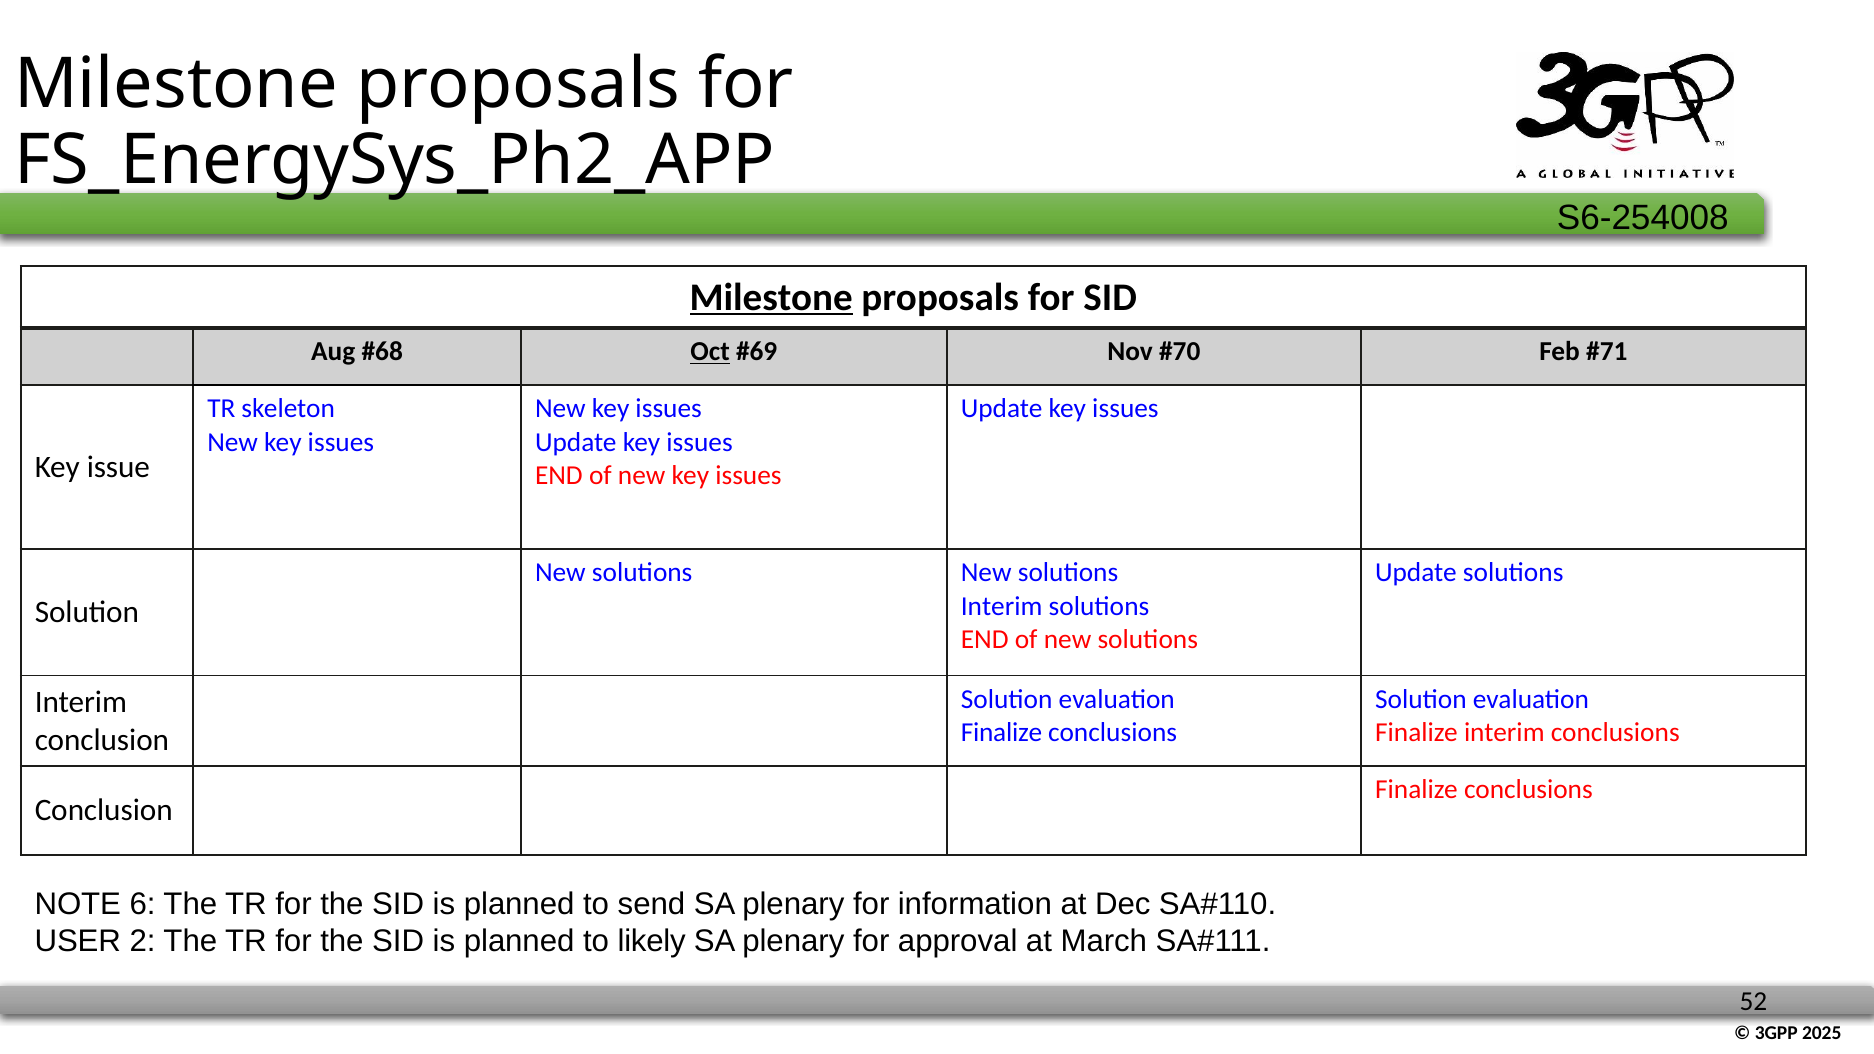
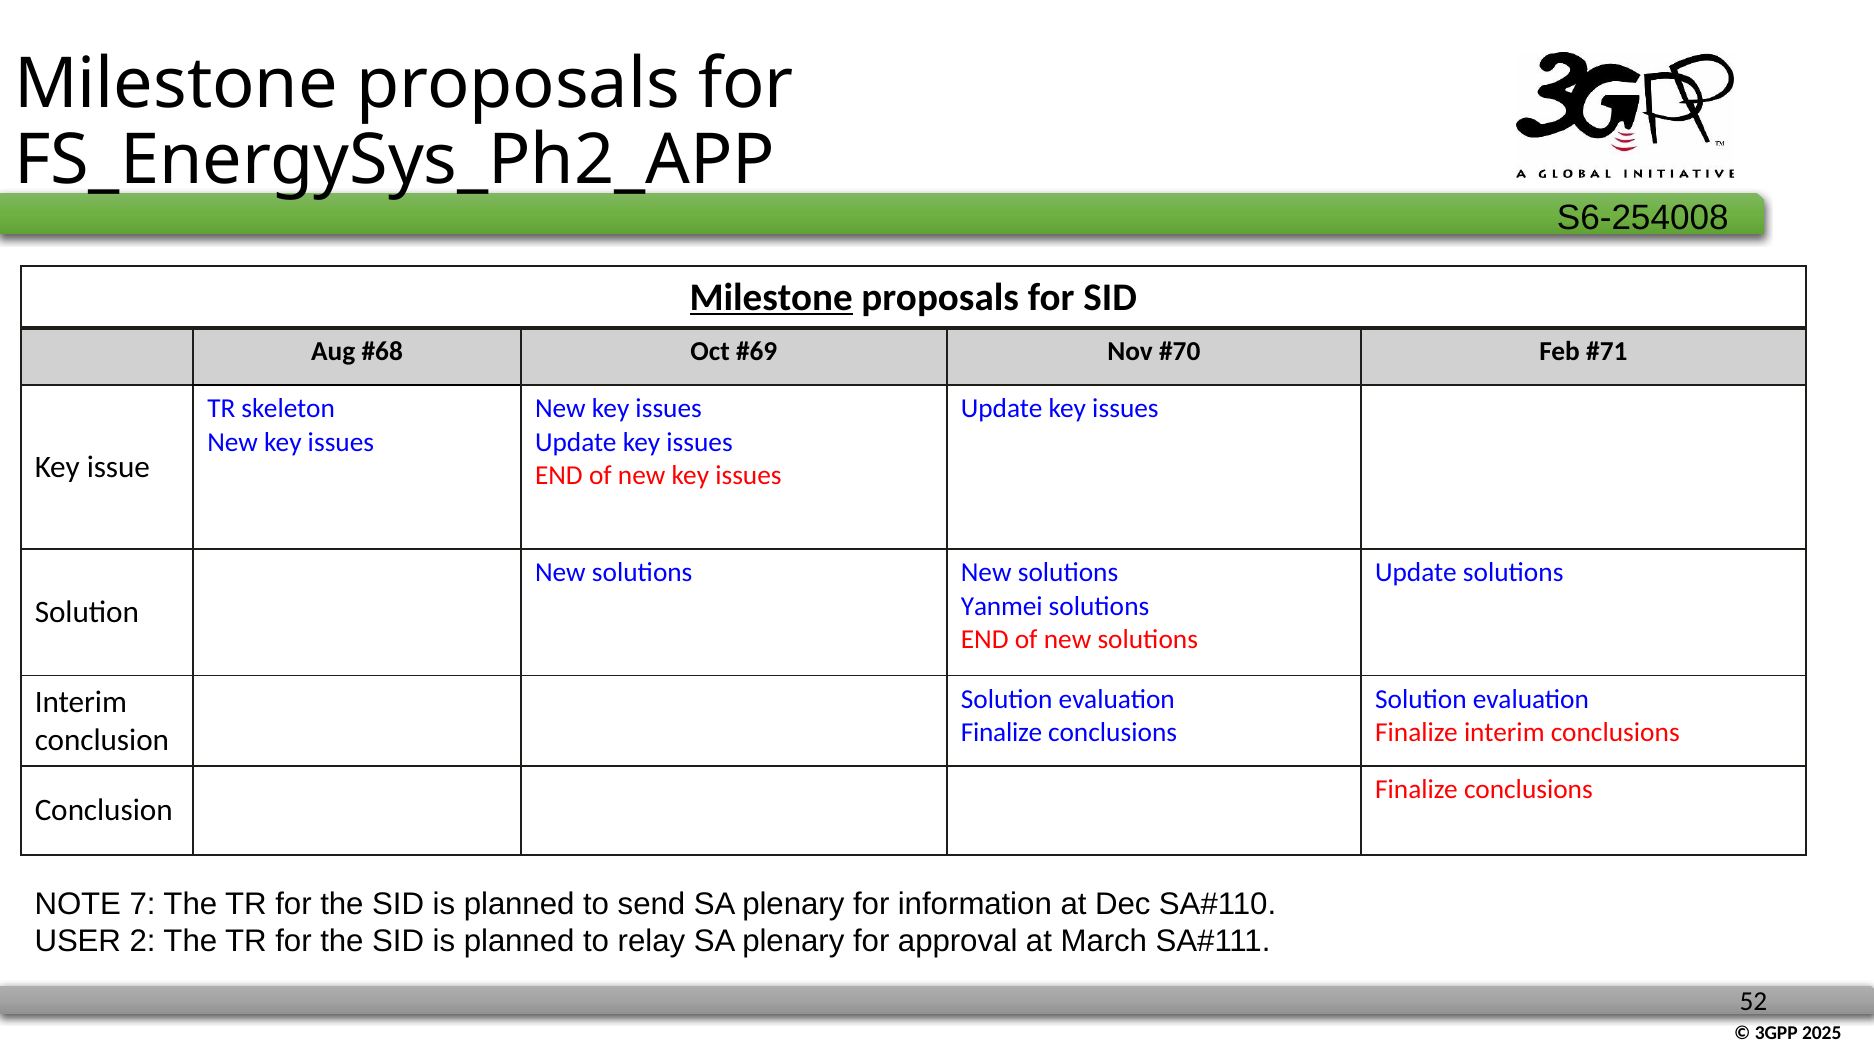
Oct underline: present -> none
Interim at (1002, 606): Interim -> Yanmei
6: 6 -> 7
likely: likely -> relay
